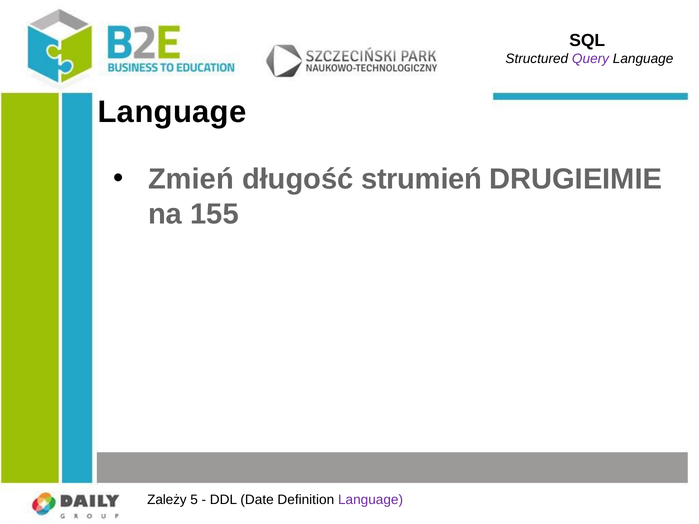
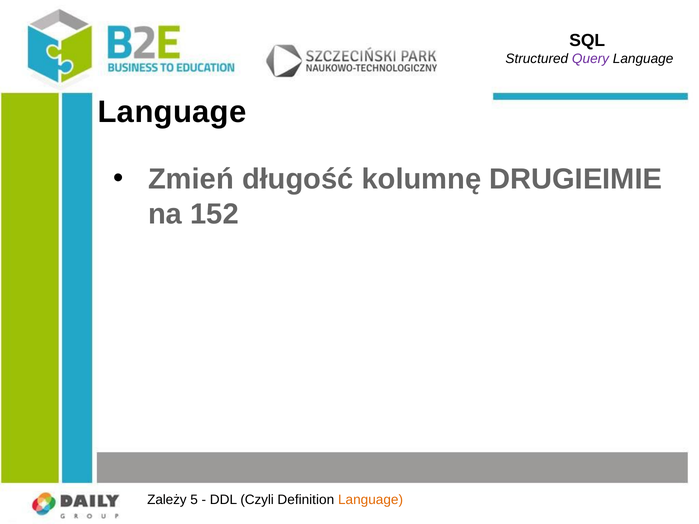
strumień: strumień -> kolumnę
155: 155 -> 152
Date: Date -> Czyli
Language at (371, 500) colour: purple -> orange
